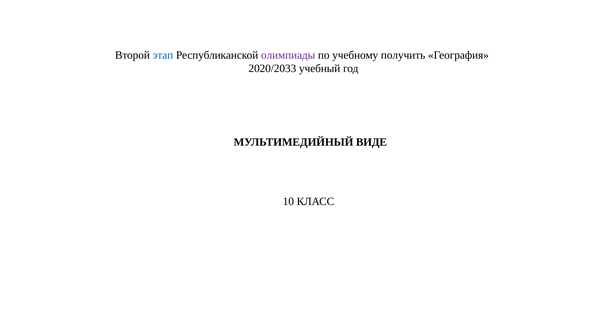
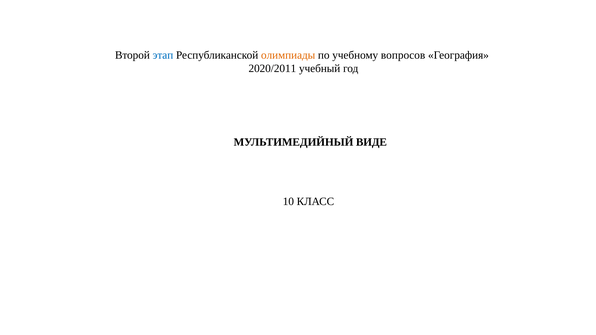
олимпиады colour: purple -> orange
получить: получить -> вопросов
2020/2033: 2020/2033 -> 2020/2011
